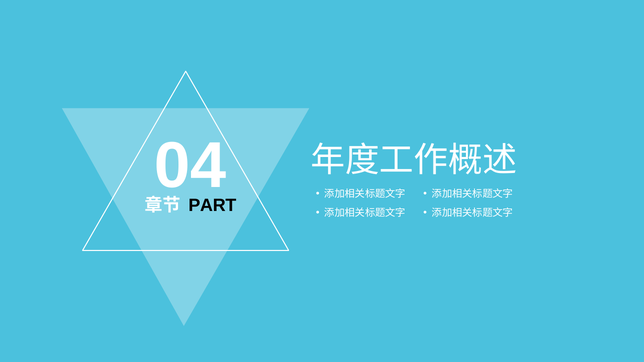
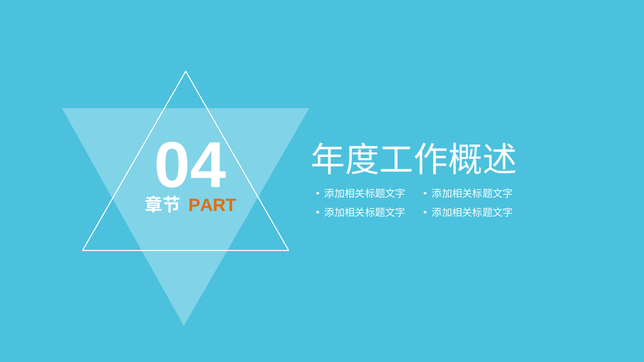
PART colour: black -> orange
